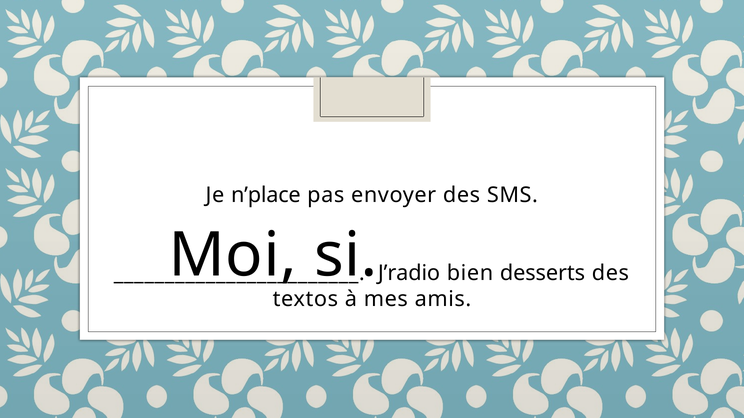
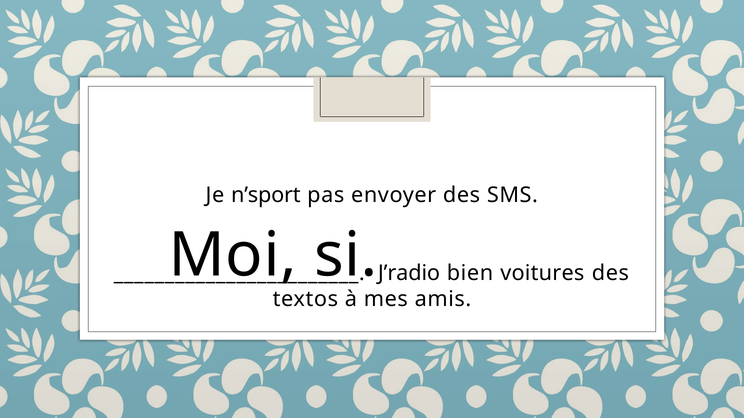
n’place: n’place -> n’sport
desserts: desserts -> voitures
